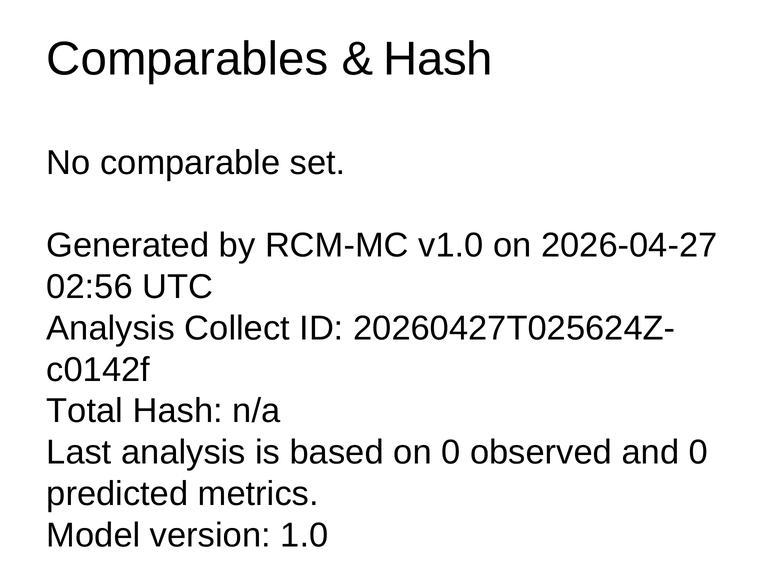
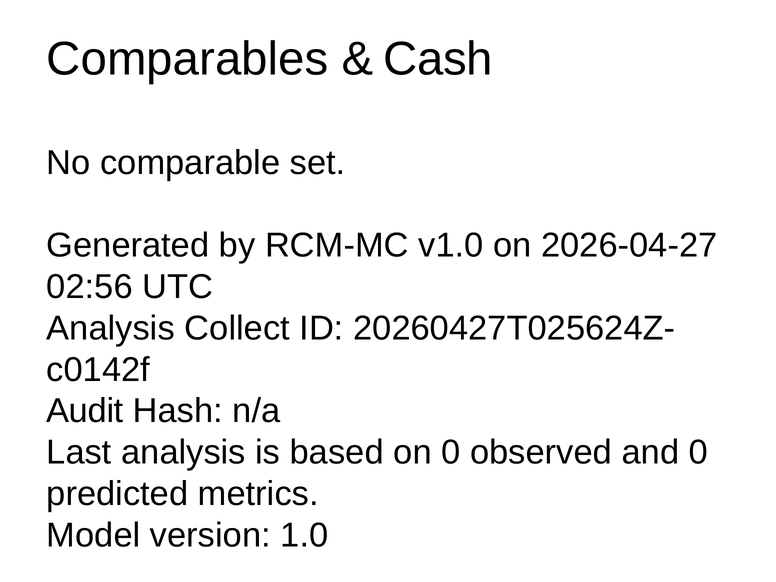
Hash at (438, 59): Hash -> Cash
Total: Total -> Audit
